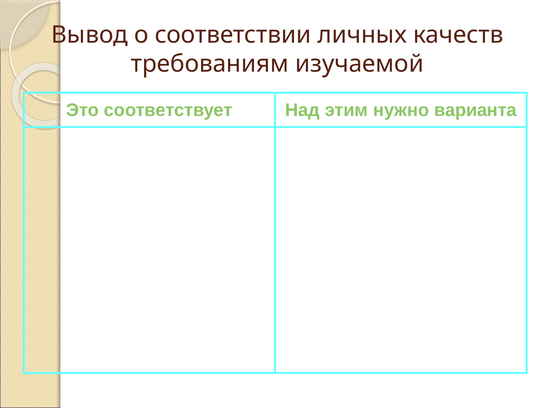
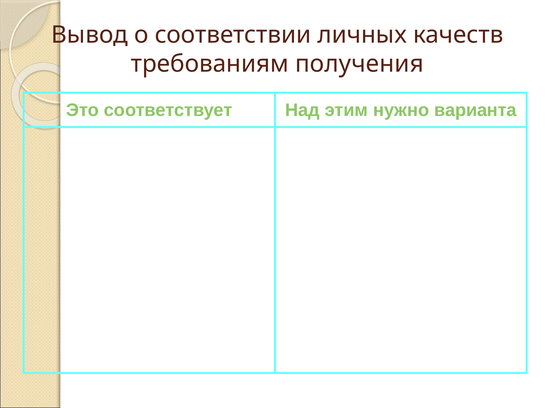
изучаемой: изучаемой -> получения
